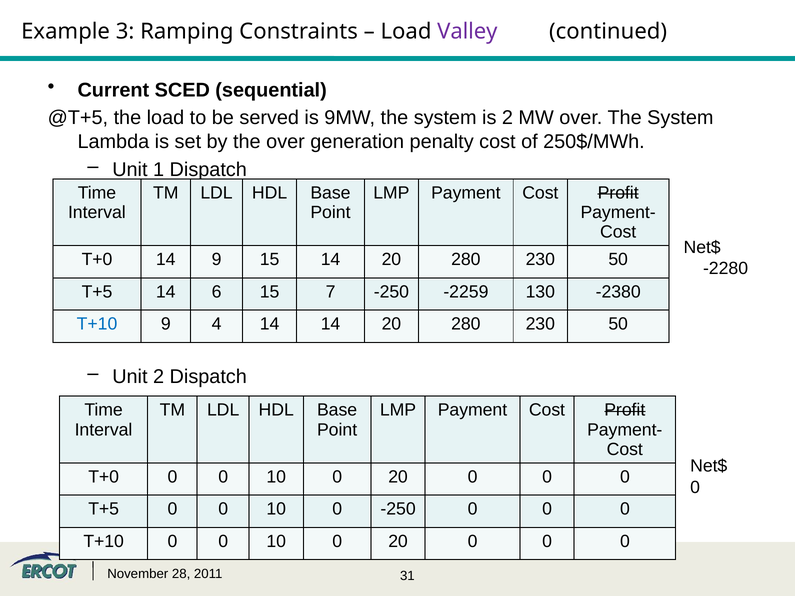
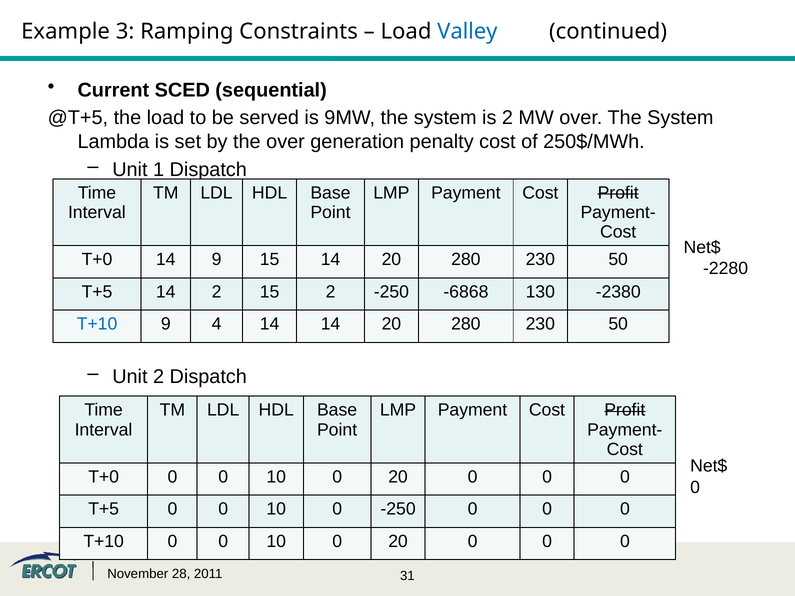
Valley colour: purple -> blue
14 6: 6 -> 2
15 7: 7 -> 2
-2259: -2259 -> -6868
